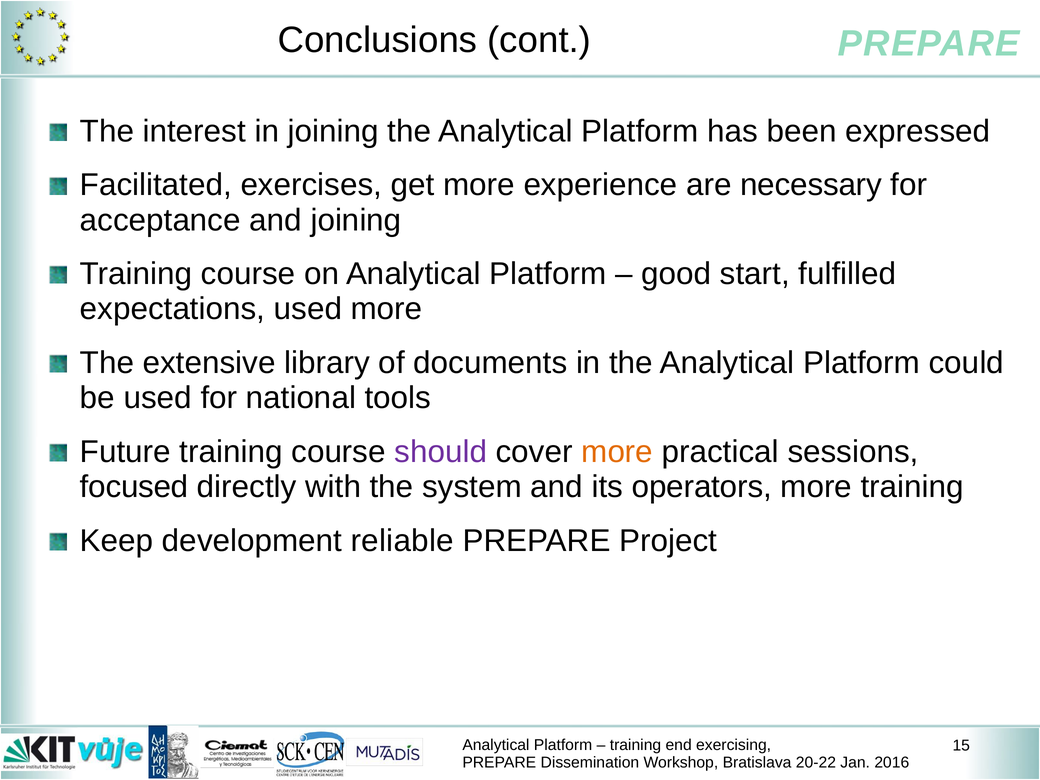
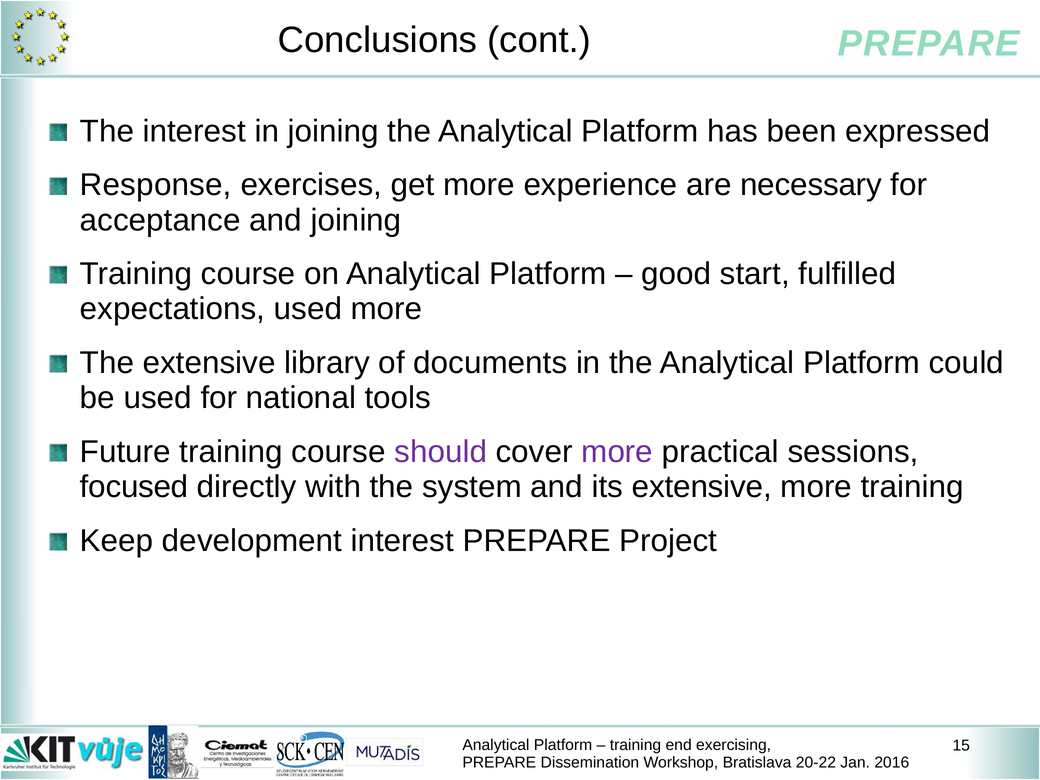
Facilitated: Facilitated -> Response
more at (617, 452) colour: orange -> purple
its operators: operators -> extensive
development reliable: reliable -> interest
